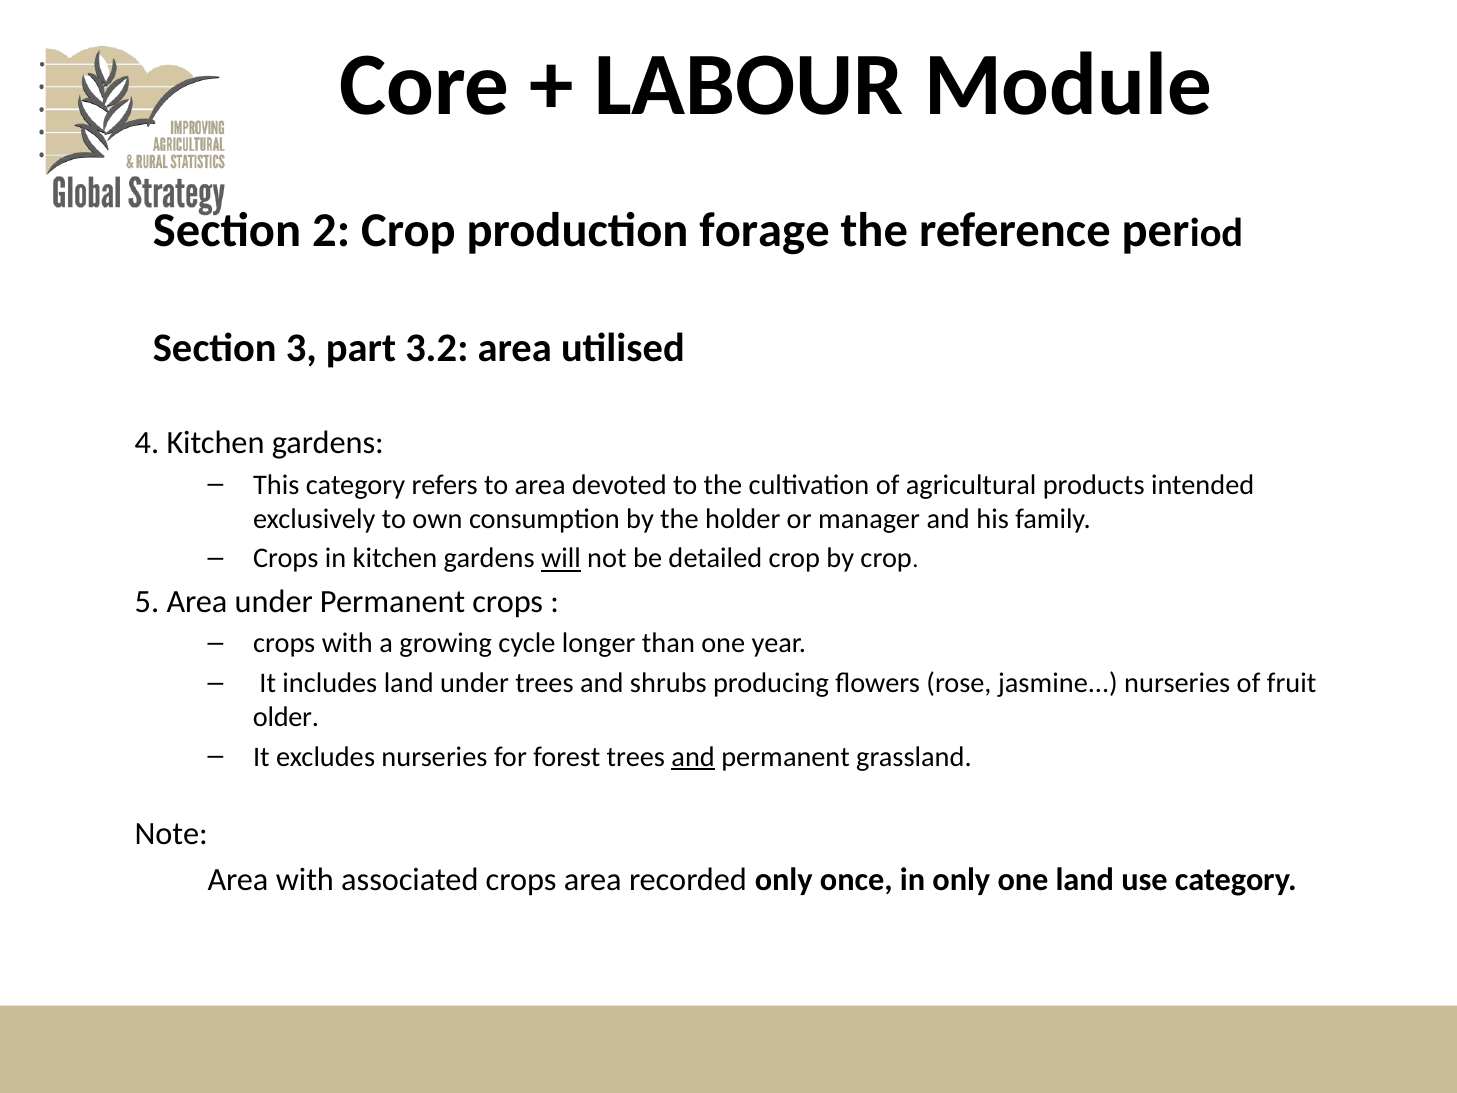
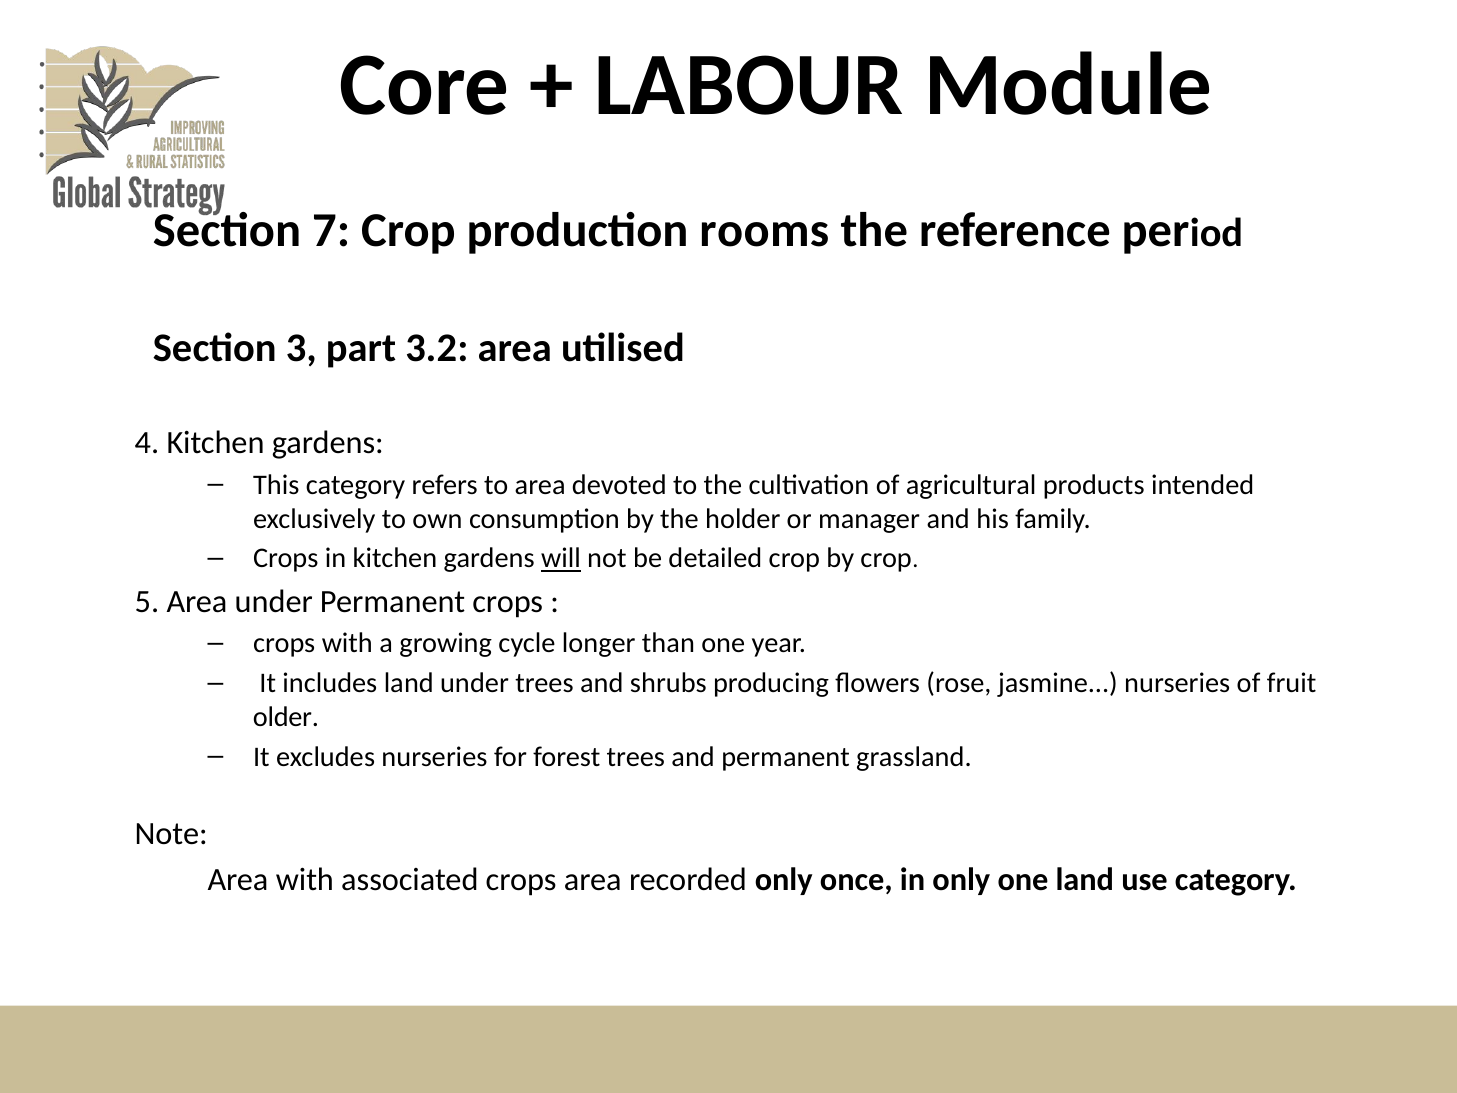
2: 2 -> 7
forage: forage -> rooms
and at (693, 757) underline: present -> none
